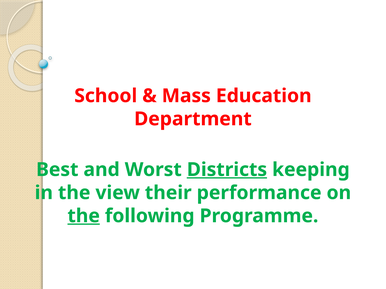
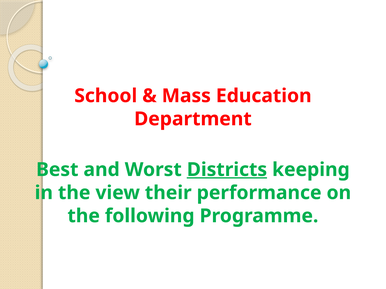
the at (84, 216) underline: present -> none
